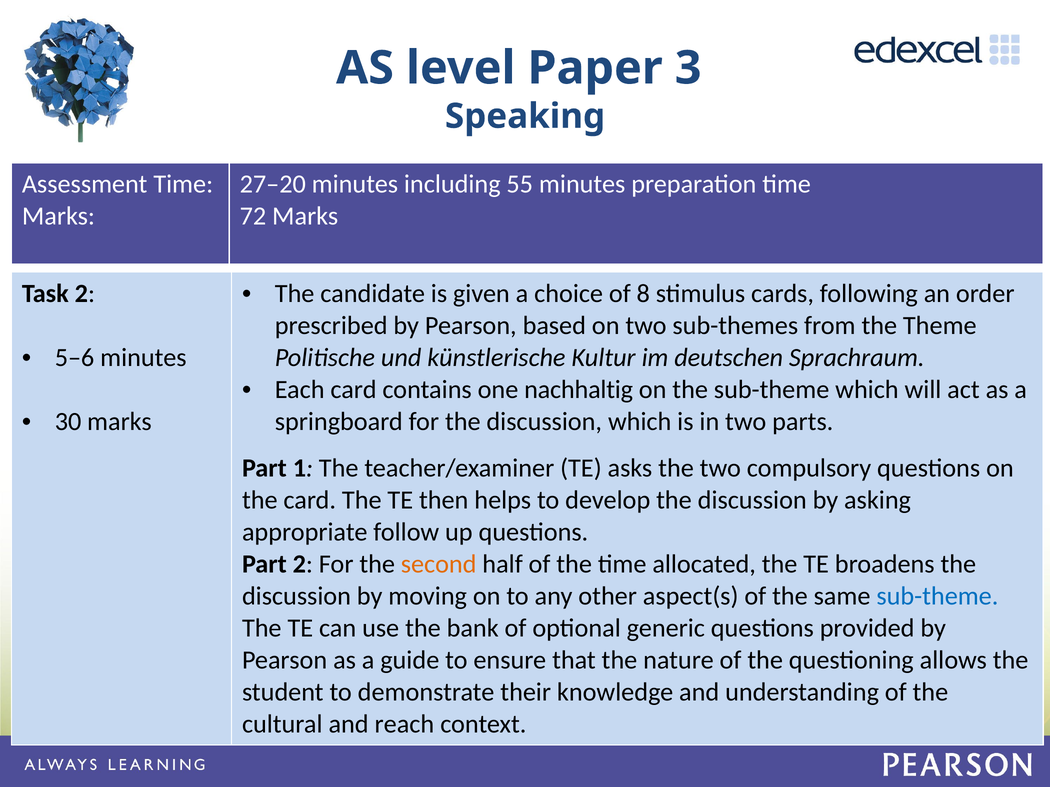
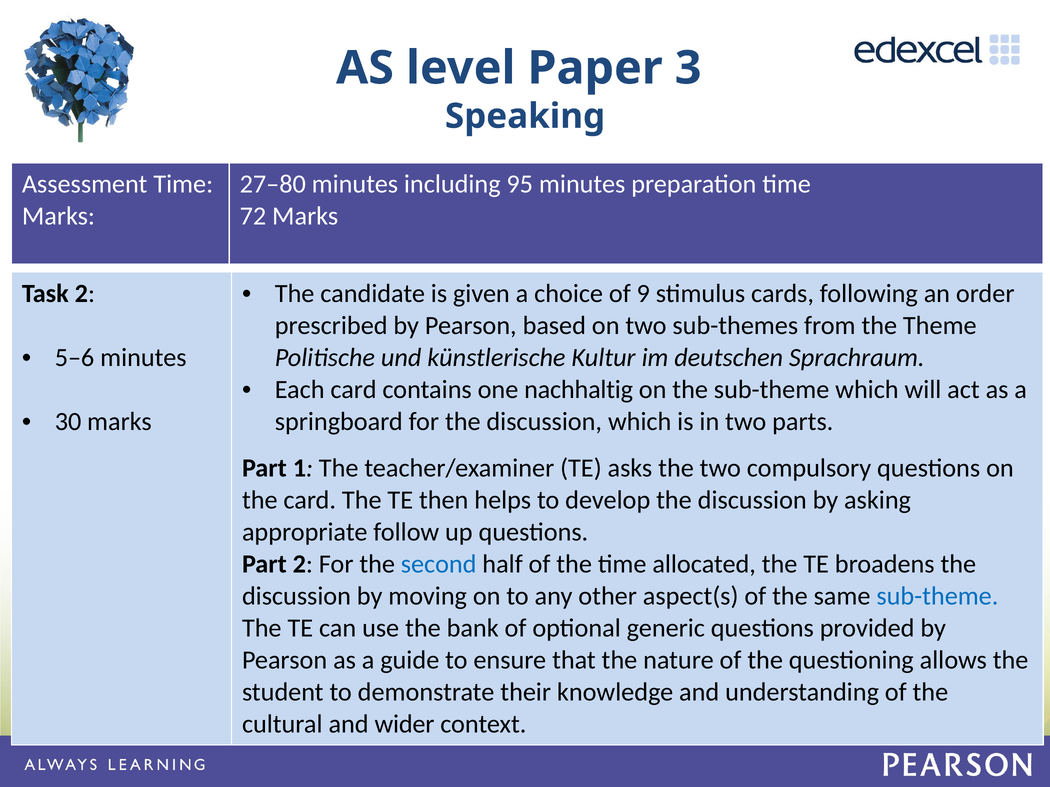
27–20: 27–20 -> 27–80
55: 55 -> 95
8: 8 -> 9
second colour: orange -> blue
reach: reach -> wider
